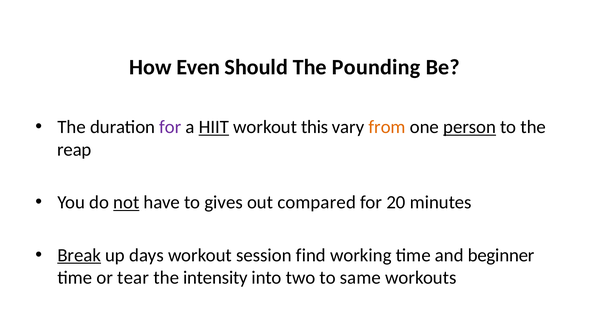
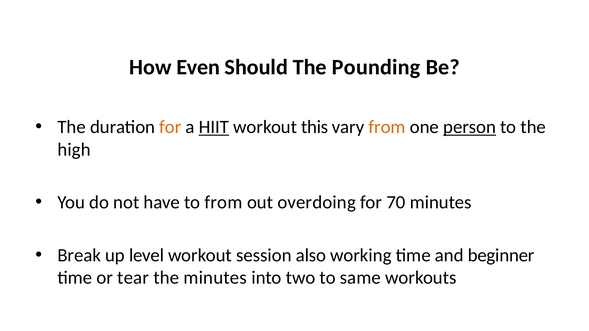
for at (170, 127) colour: purple -> orange
reap: reap -> high
not underline: present -> none
to gives: gives -> from
compared: compared -> overdoing
20: 20 -> 70
Break underline: present -> none
days: days -> level
find: find -> also
the intensity: intensity -> minutes
